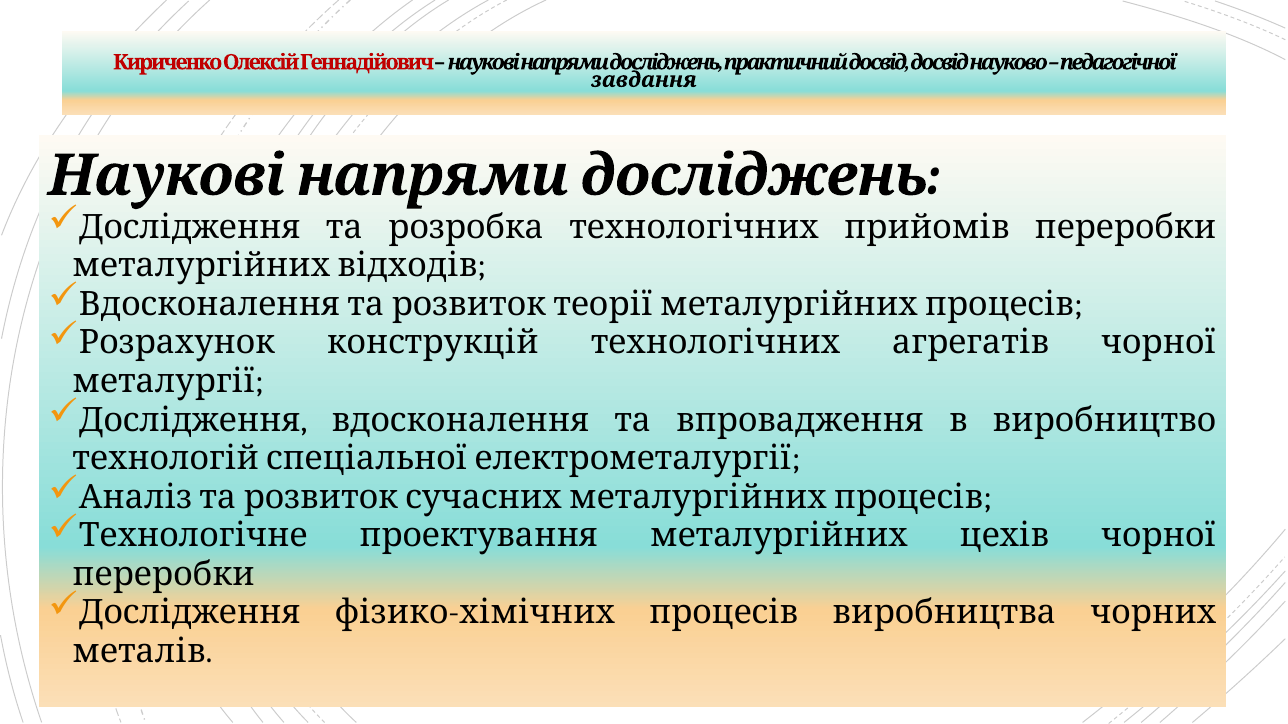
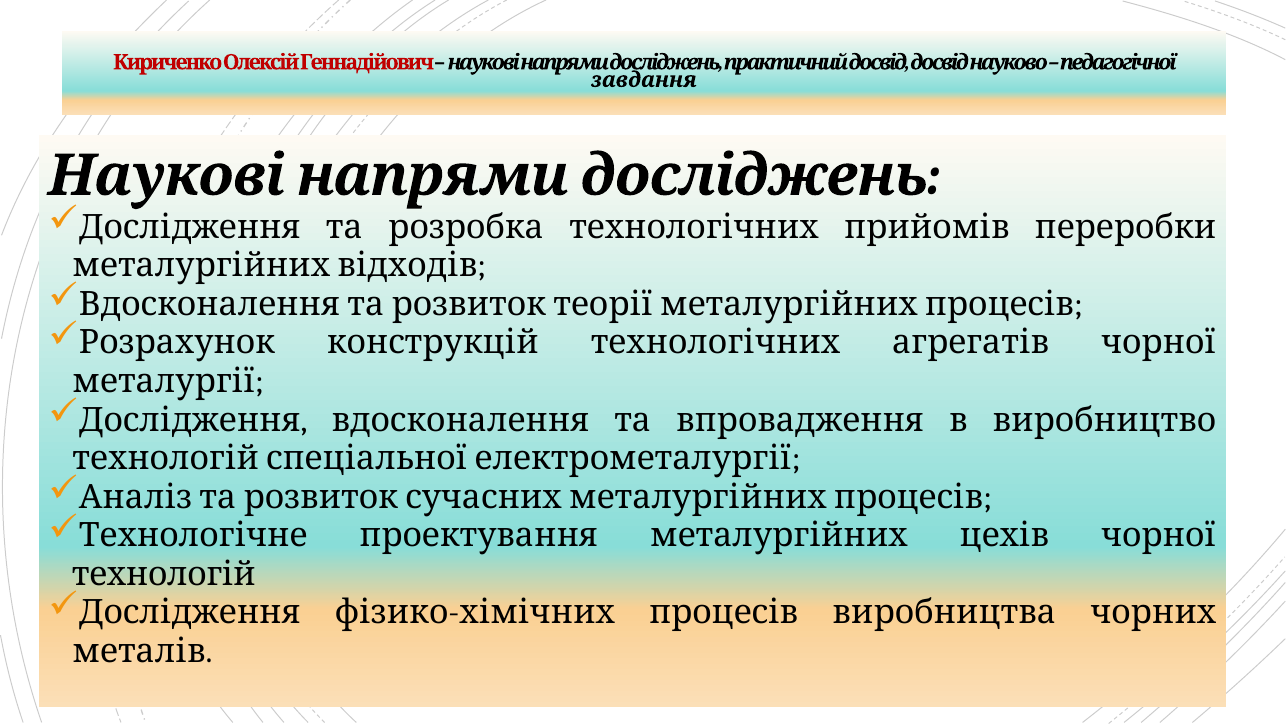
переробки at (164, 575): переробки -> технологій
